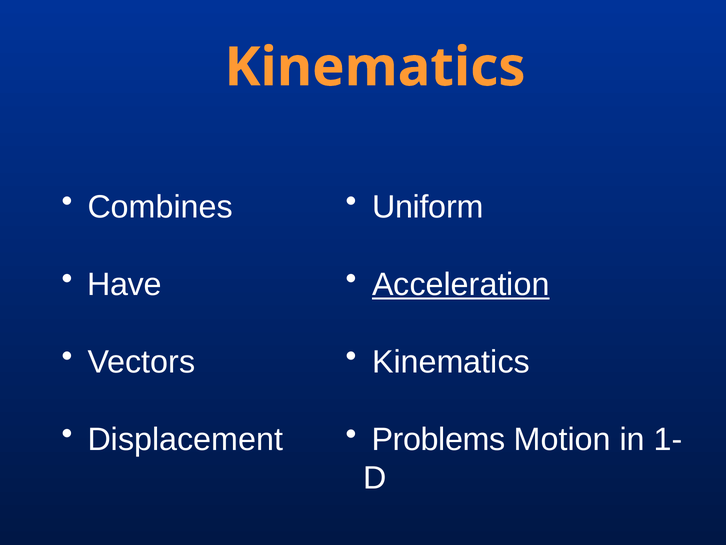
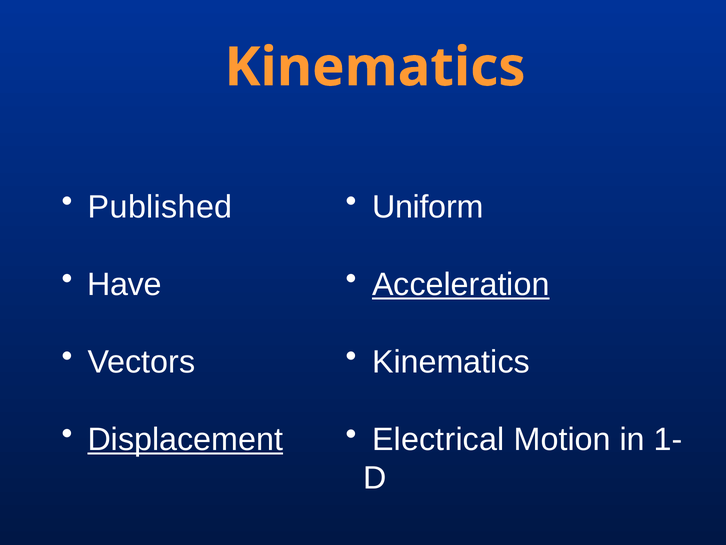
Combines: Combines -> Published
Displacement underline: none -> present
Problems: Problems -> Electrical
